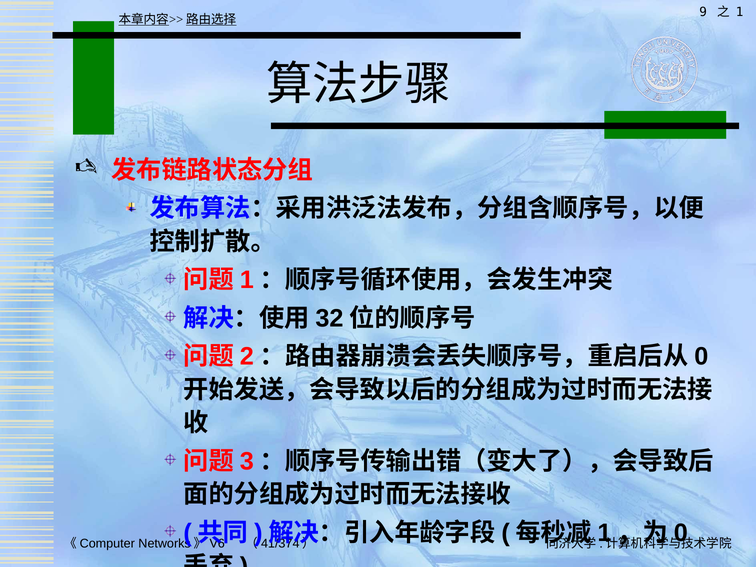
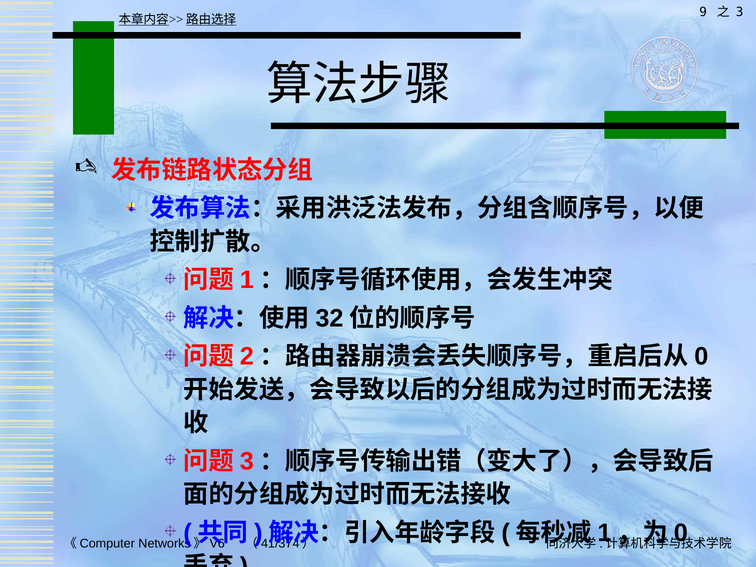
1: 1 -> 3
